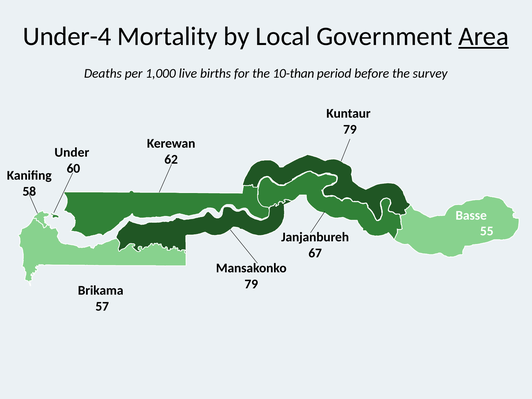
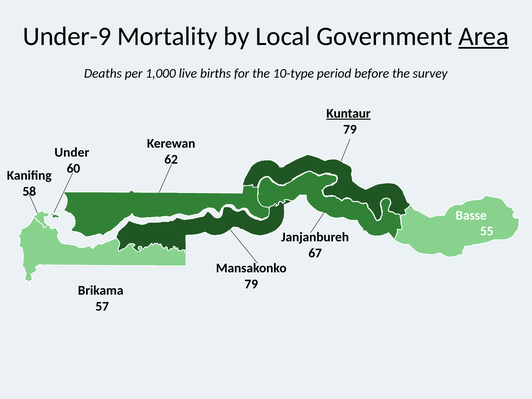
Under-4: Under-4 -> Under-9
10-than: 10-than -> 10-type
Kuntaur underline: none -> present
